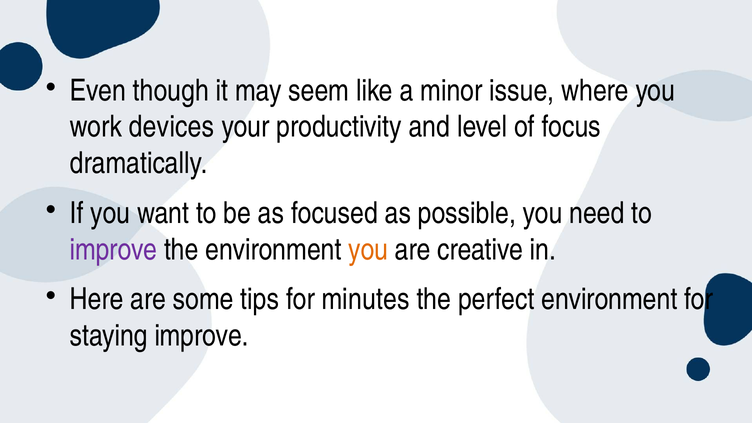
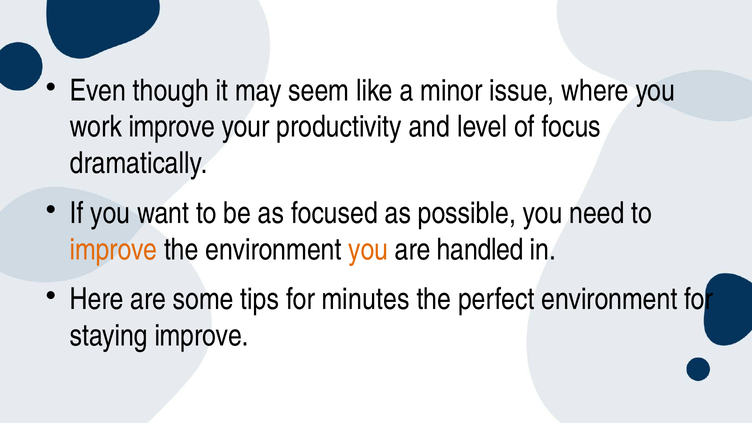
work devices: devices -> improve
improve at (114, 250) colour: purple -> orange
creative: creative -> handled
